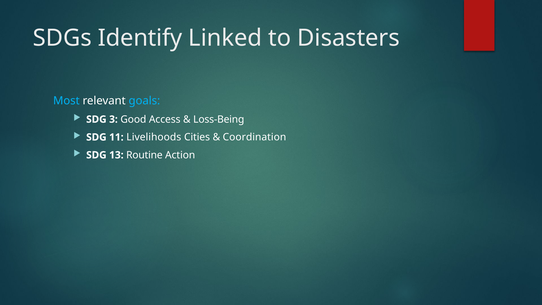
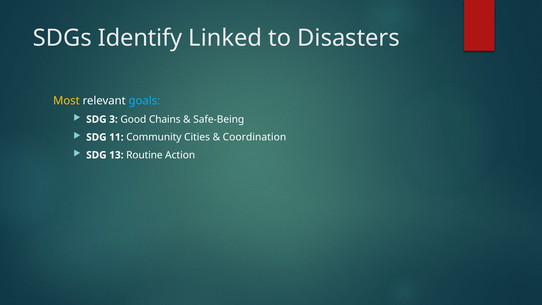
Most colour: light blue -> yellow
Access: Access -> Chains
Loss-Being: Loss-Being -> Safe-Being
Livelihoods: Livelihoods -> Community
